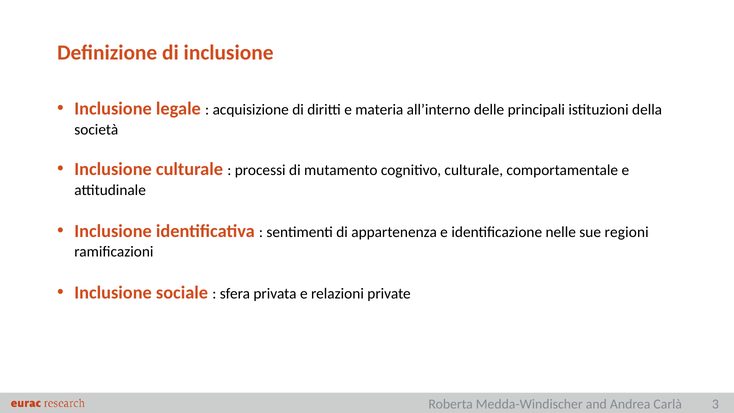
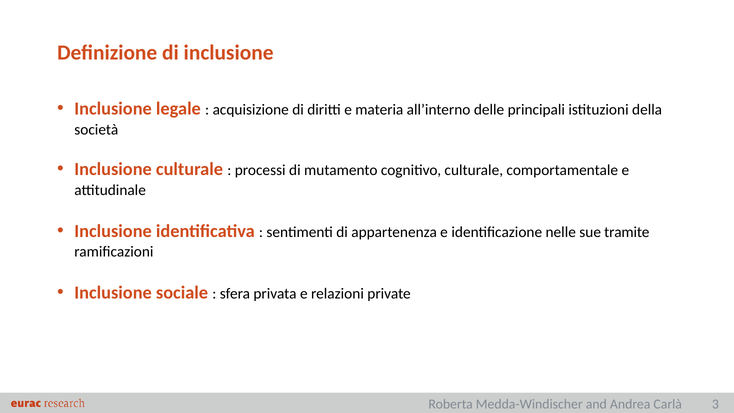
regioni: regioni -> tramite
